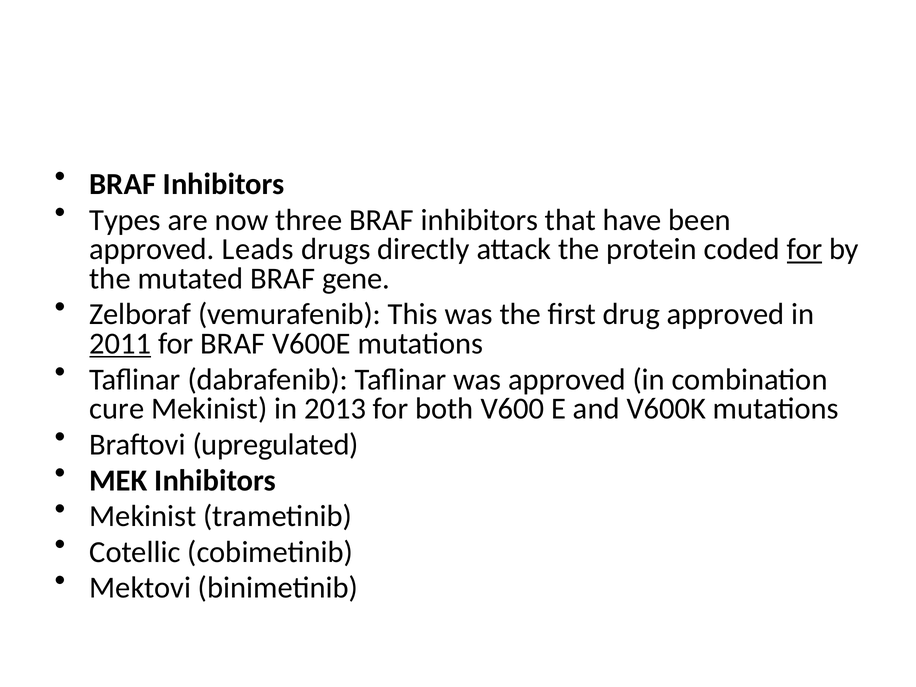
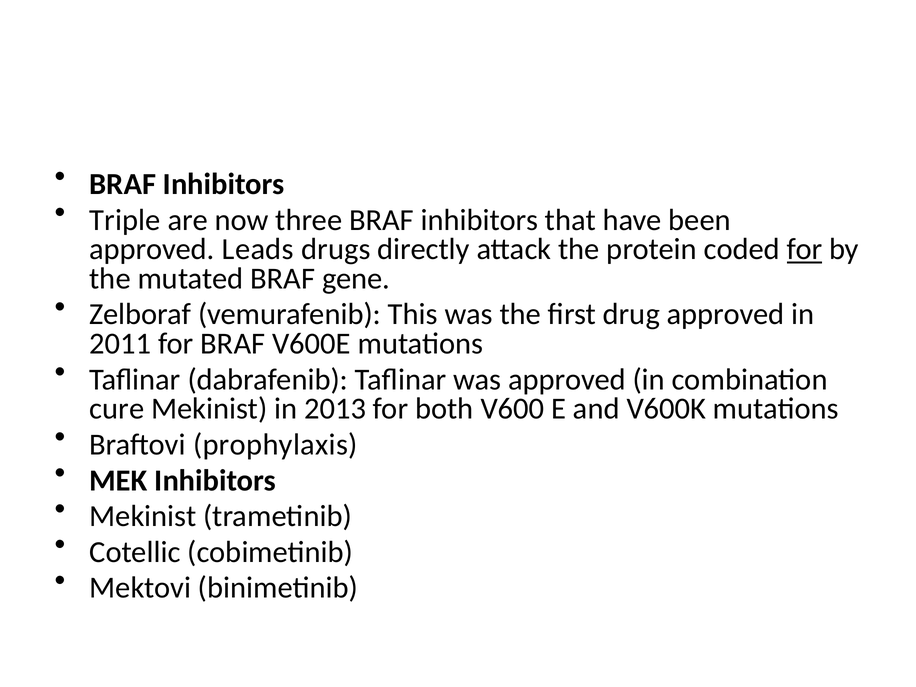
Types: Types -> Triple
2011 underline: present -> none
upregulated: upregulated -> prophylaxis
